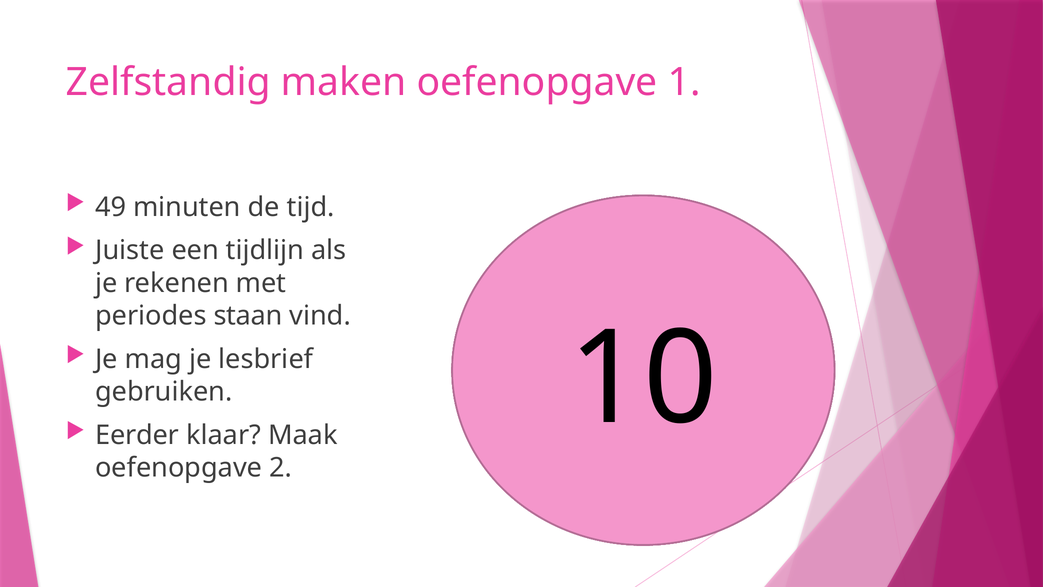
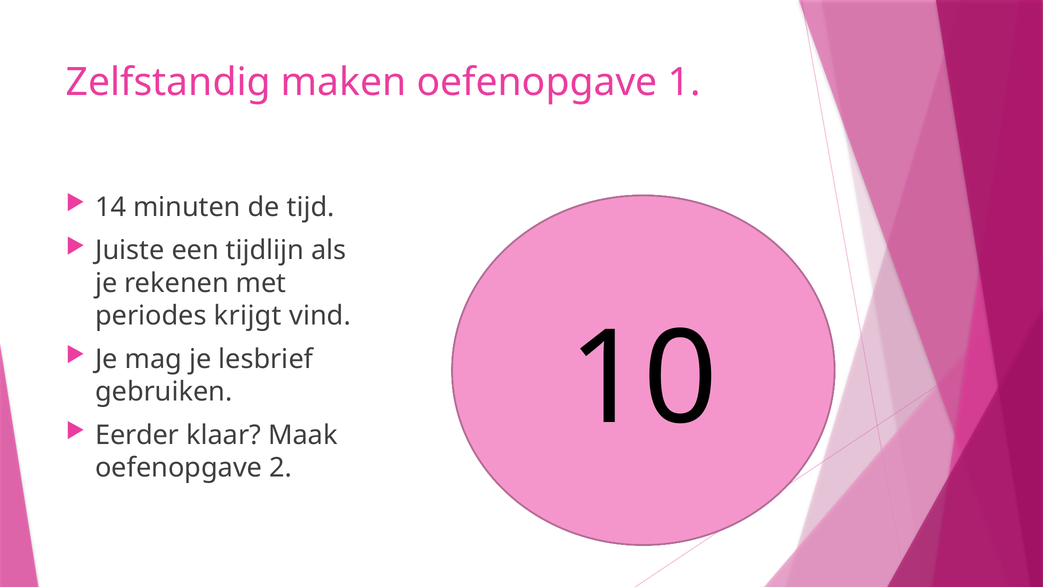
49: 49 -> 14
staan: staan -> krijgt
